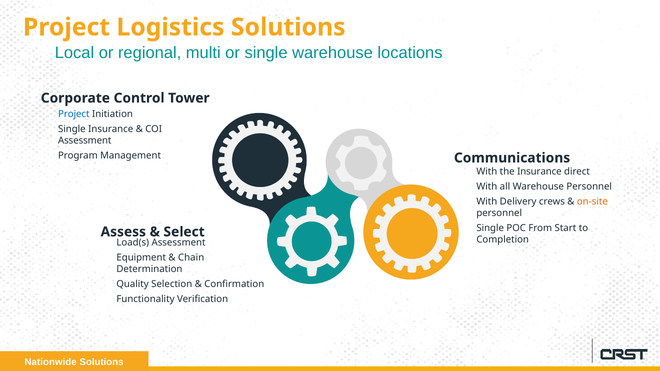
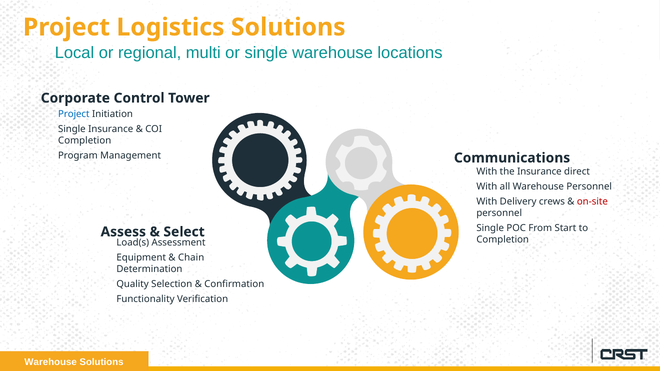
Assessment at (85, 141): Assessment -> Completion
on-site colour: orange -> red
Nationwide at (51, 362): Nationwide -> Warehouse
